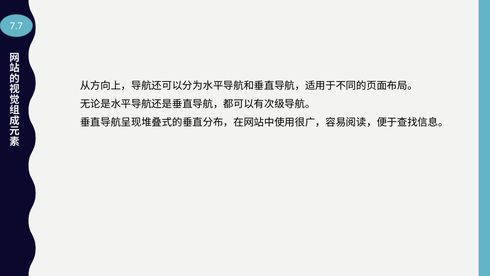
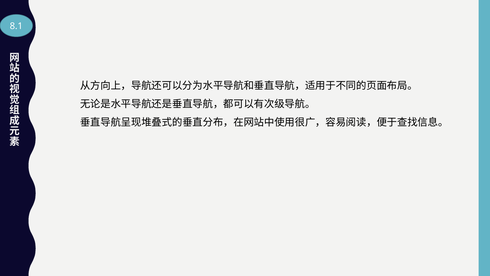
7.7: 7.7 -> 8.1
